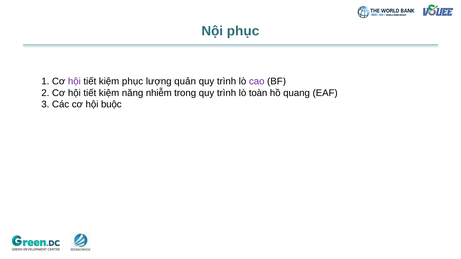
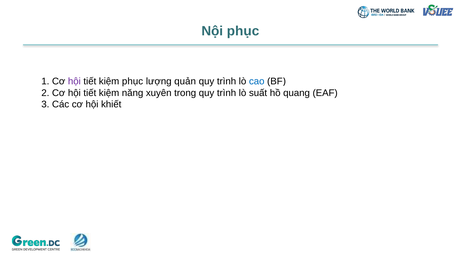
cao colour: purple -> blue
nhiễm: nhiễm -> xuyên
toàn: toàn -> suất
buộc: buộc -> khiết
